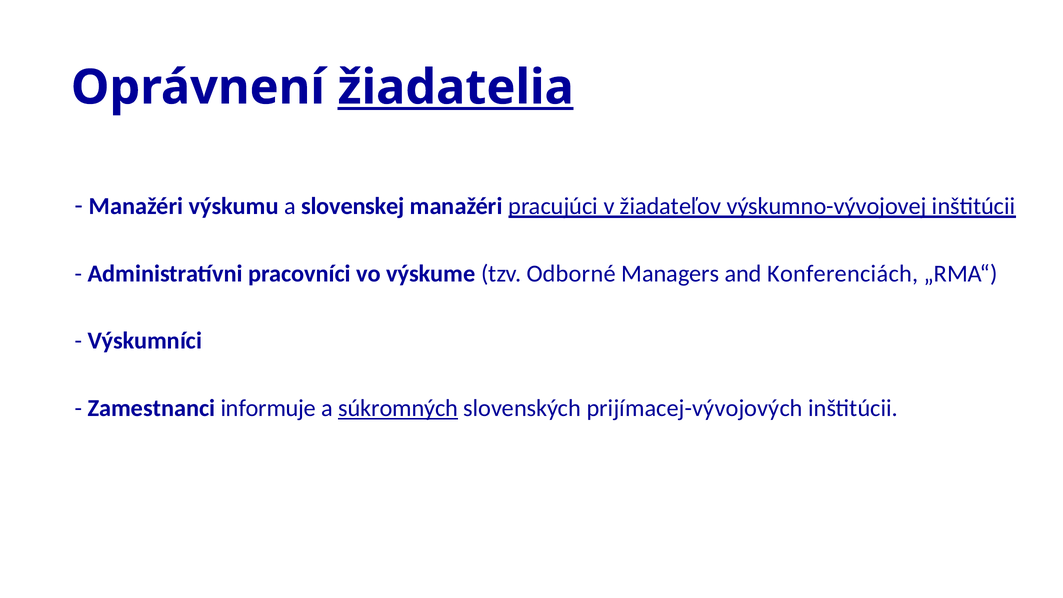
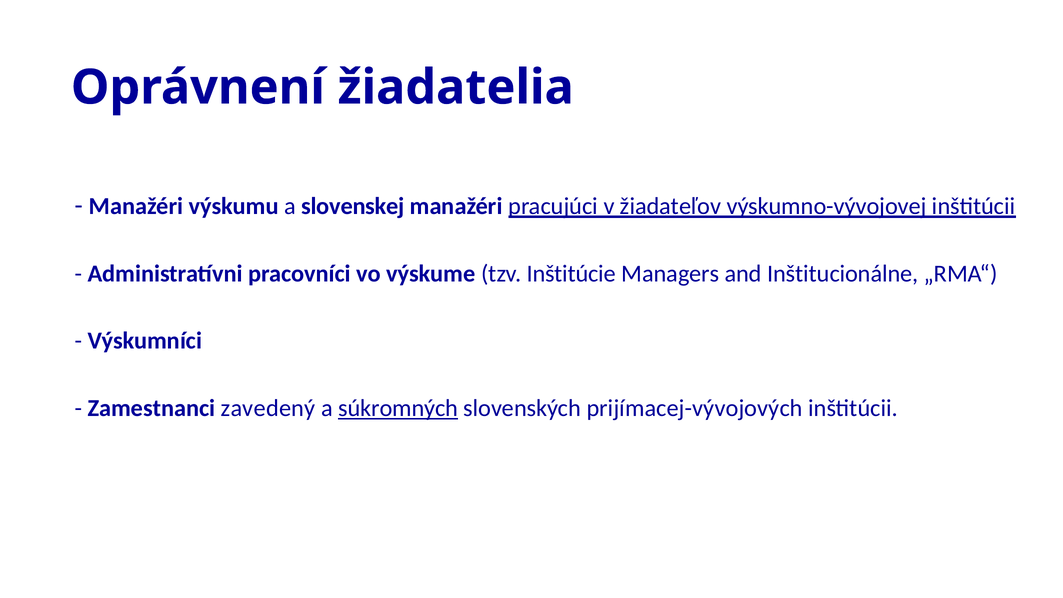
žiadatelia underline: present -> none
Odborné: Odborné -> Inštitúcie
Konferenciách: Konferenciách -> Inštitucionálne
informuje: informuje -> zavedený
